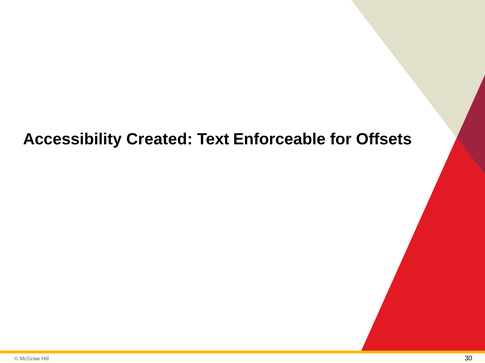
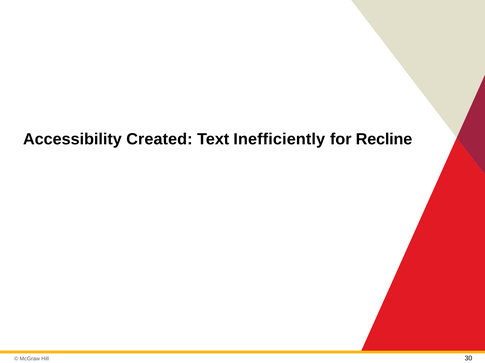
Enforceable: Enforceable -> Inefficiently
Offsets: Offsets -> Recline
